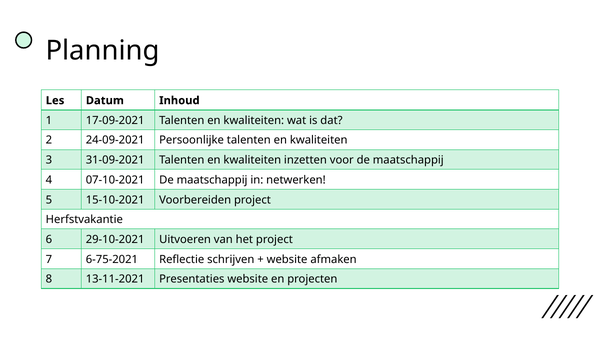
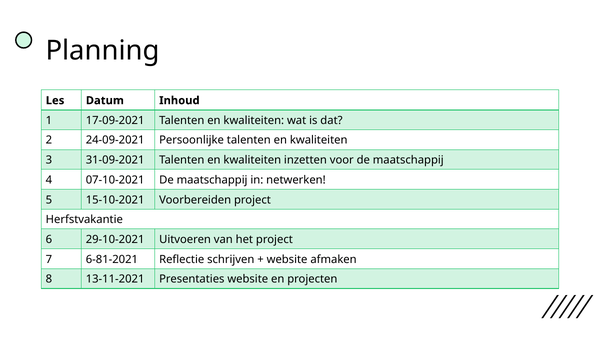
6-75-2021: 6-75-2021 -> 6-81-2021
